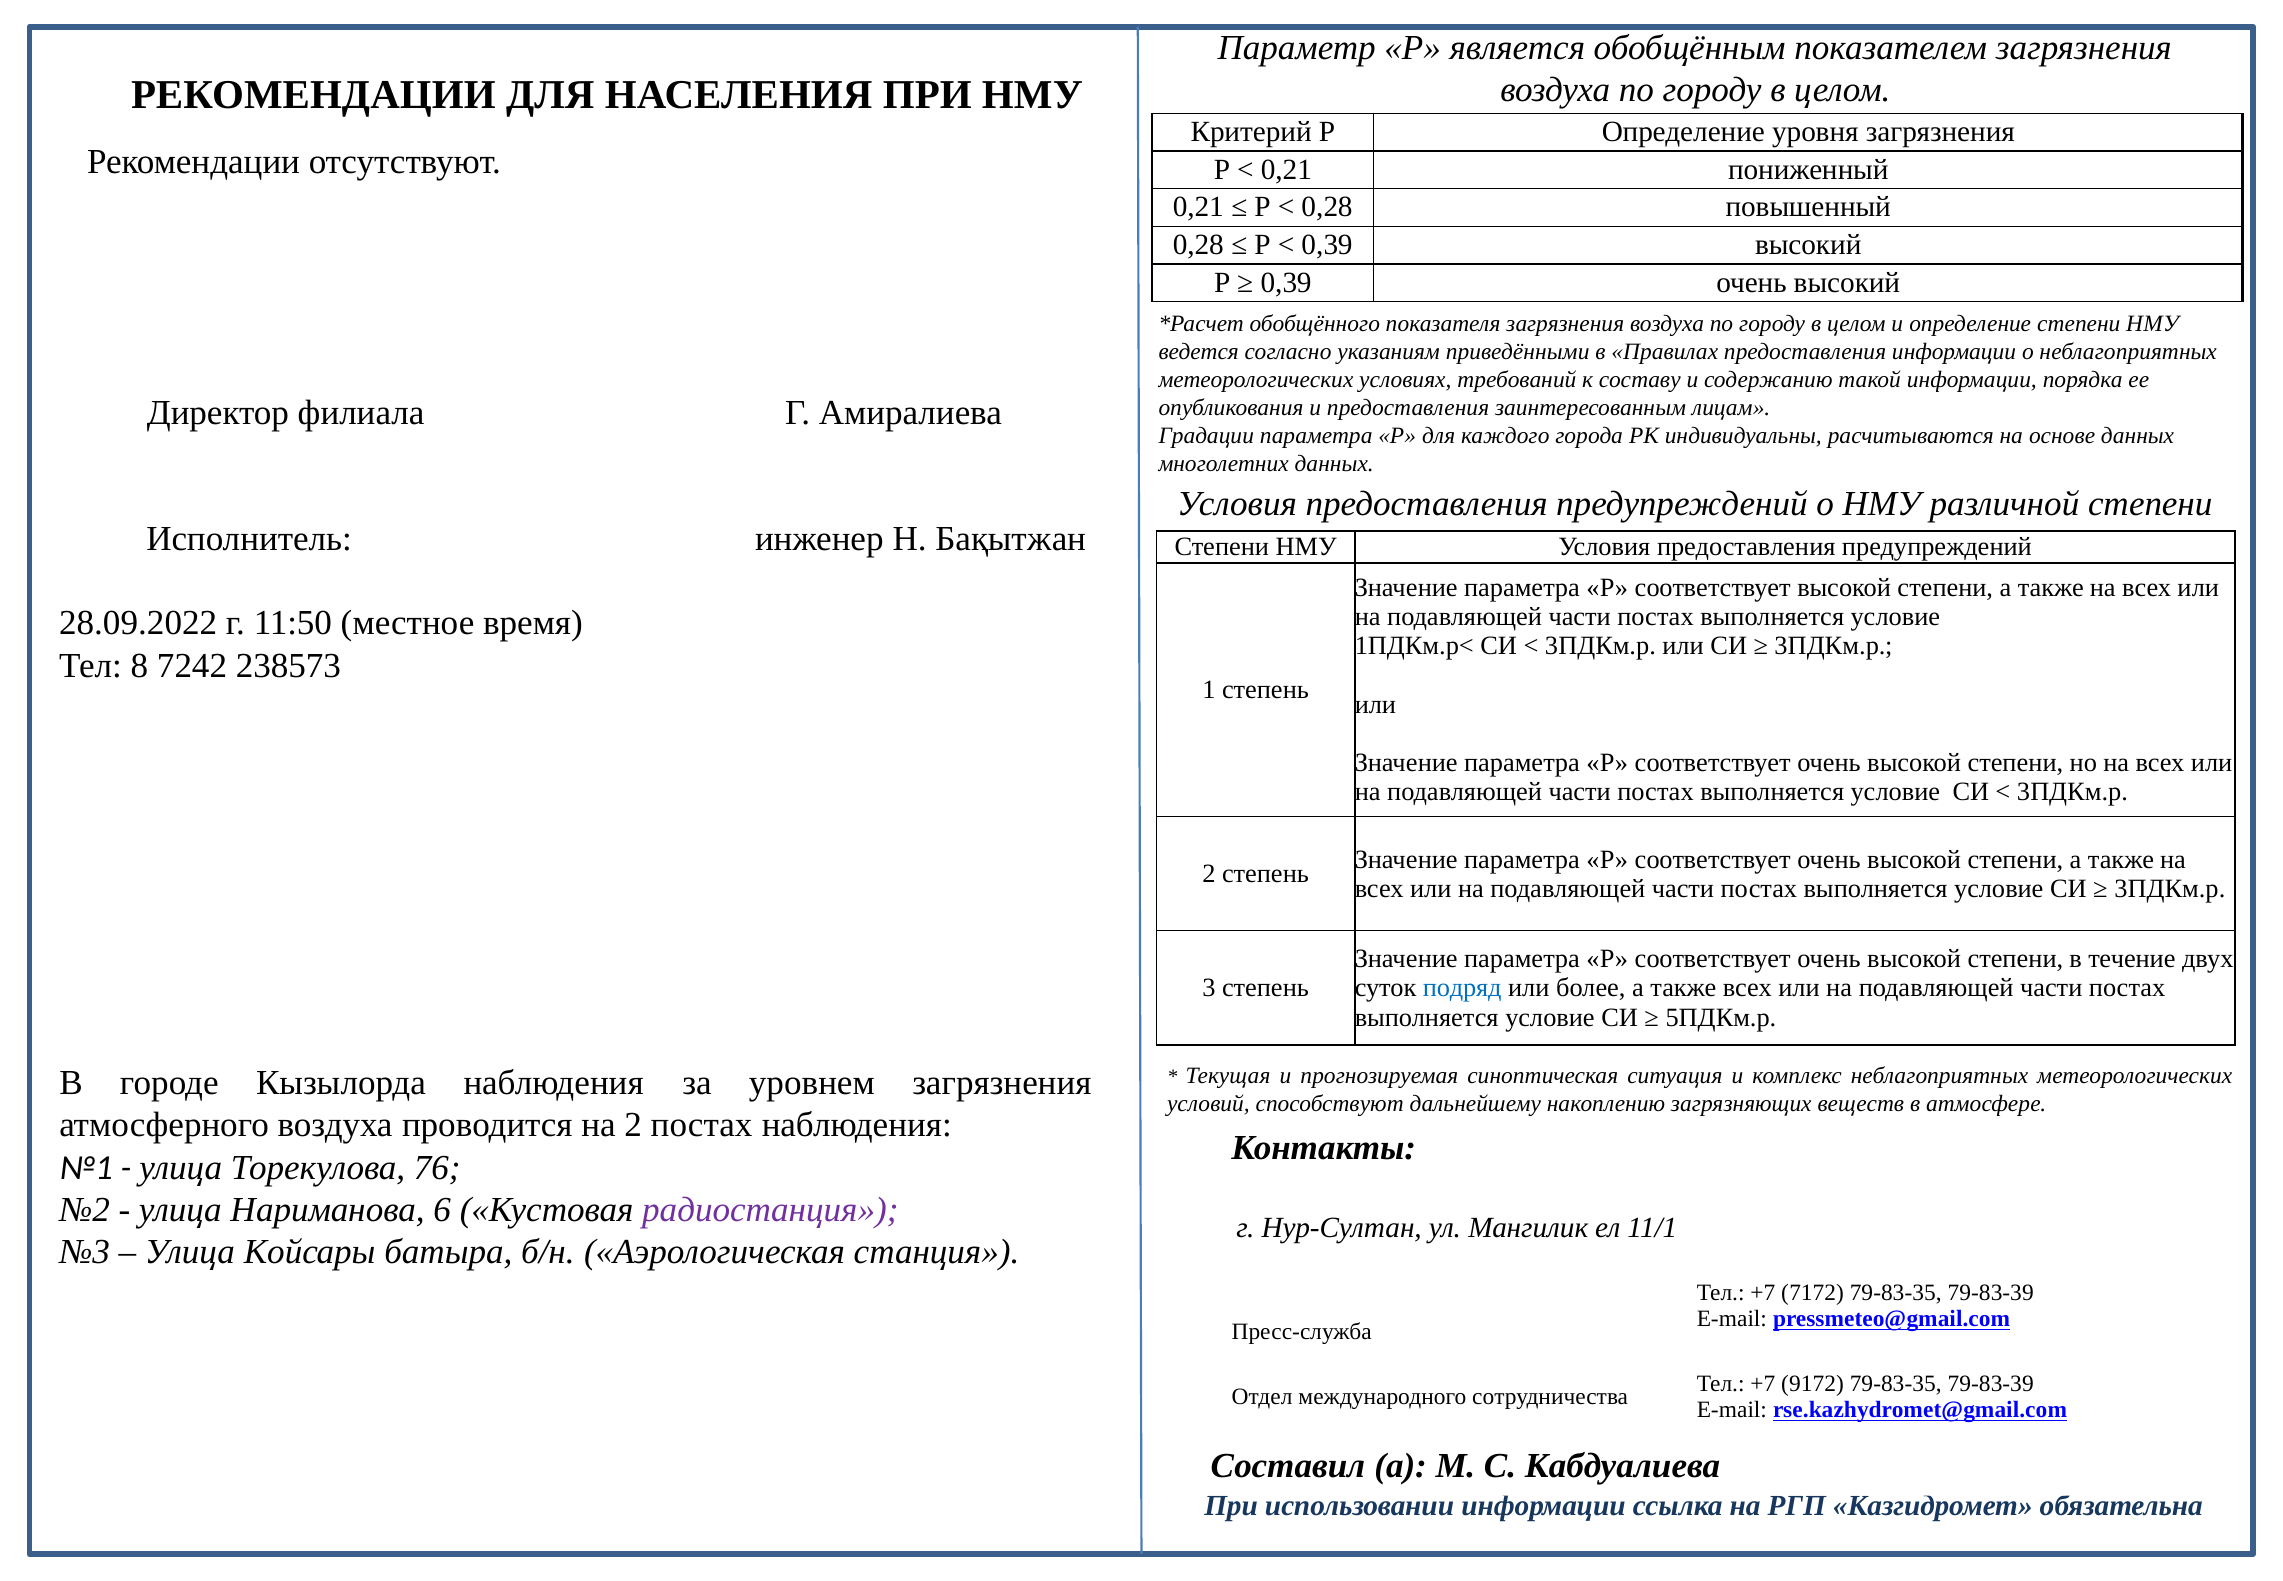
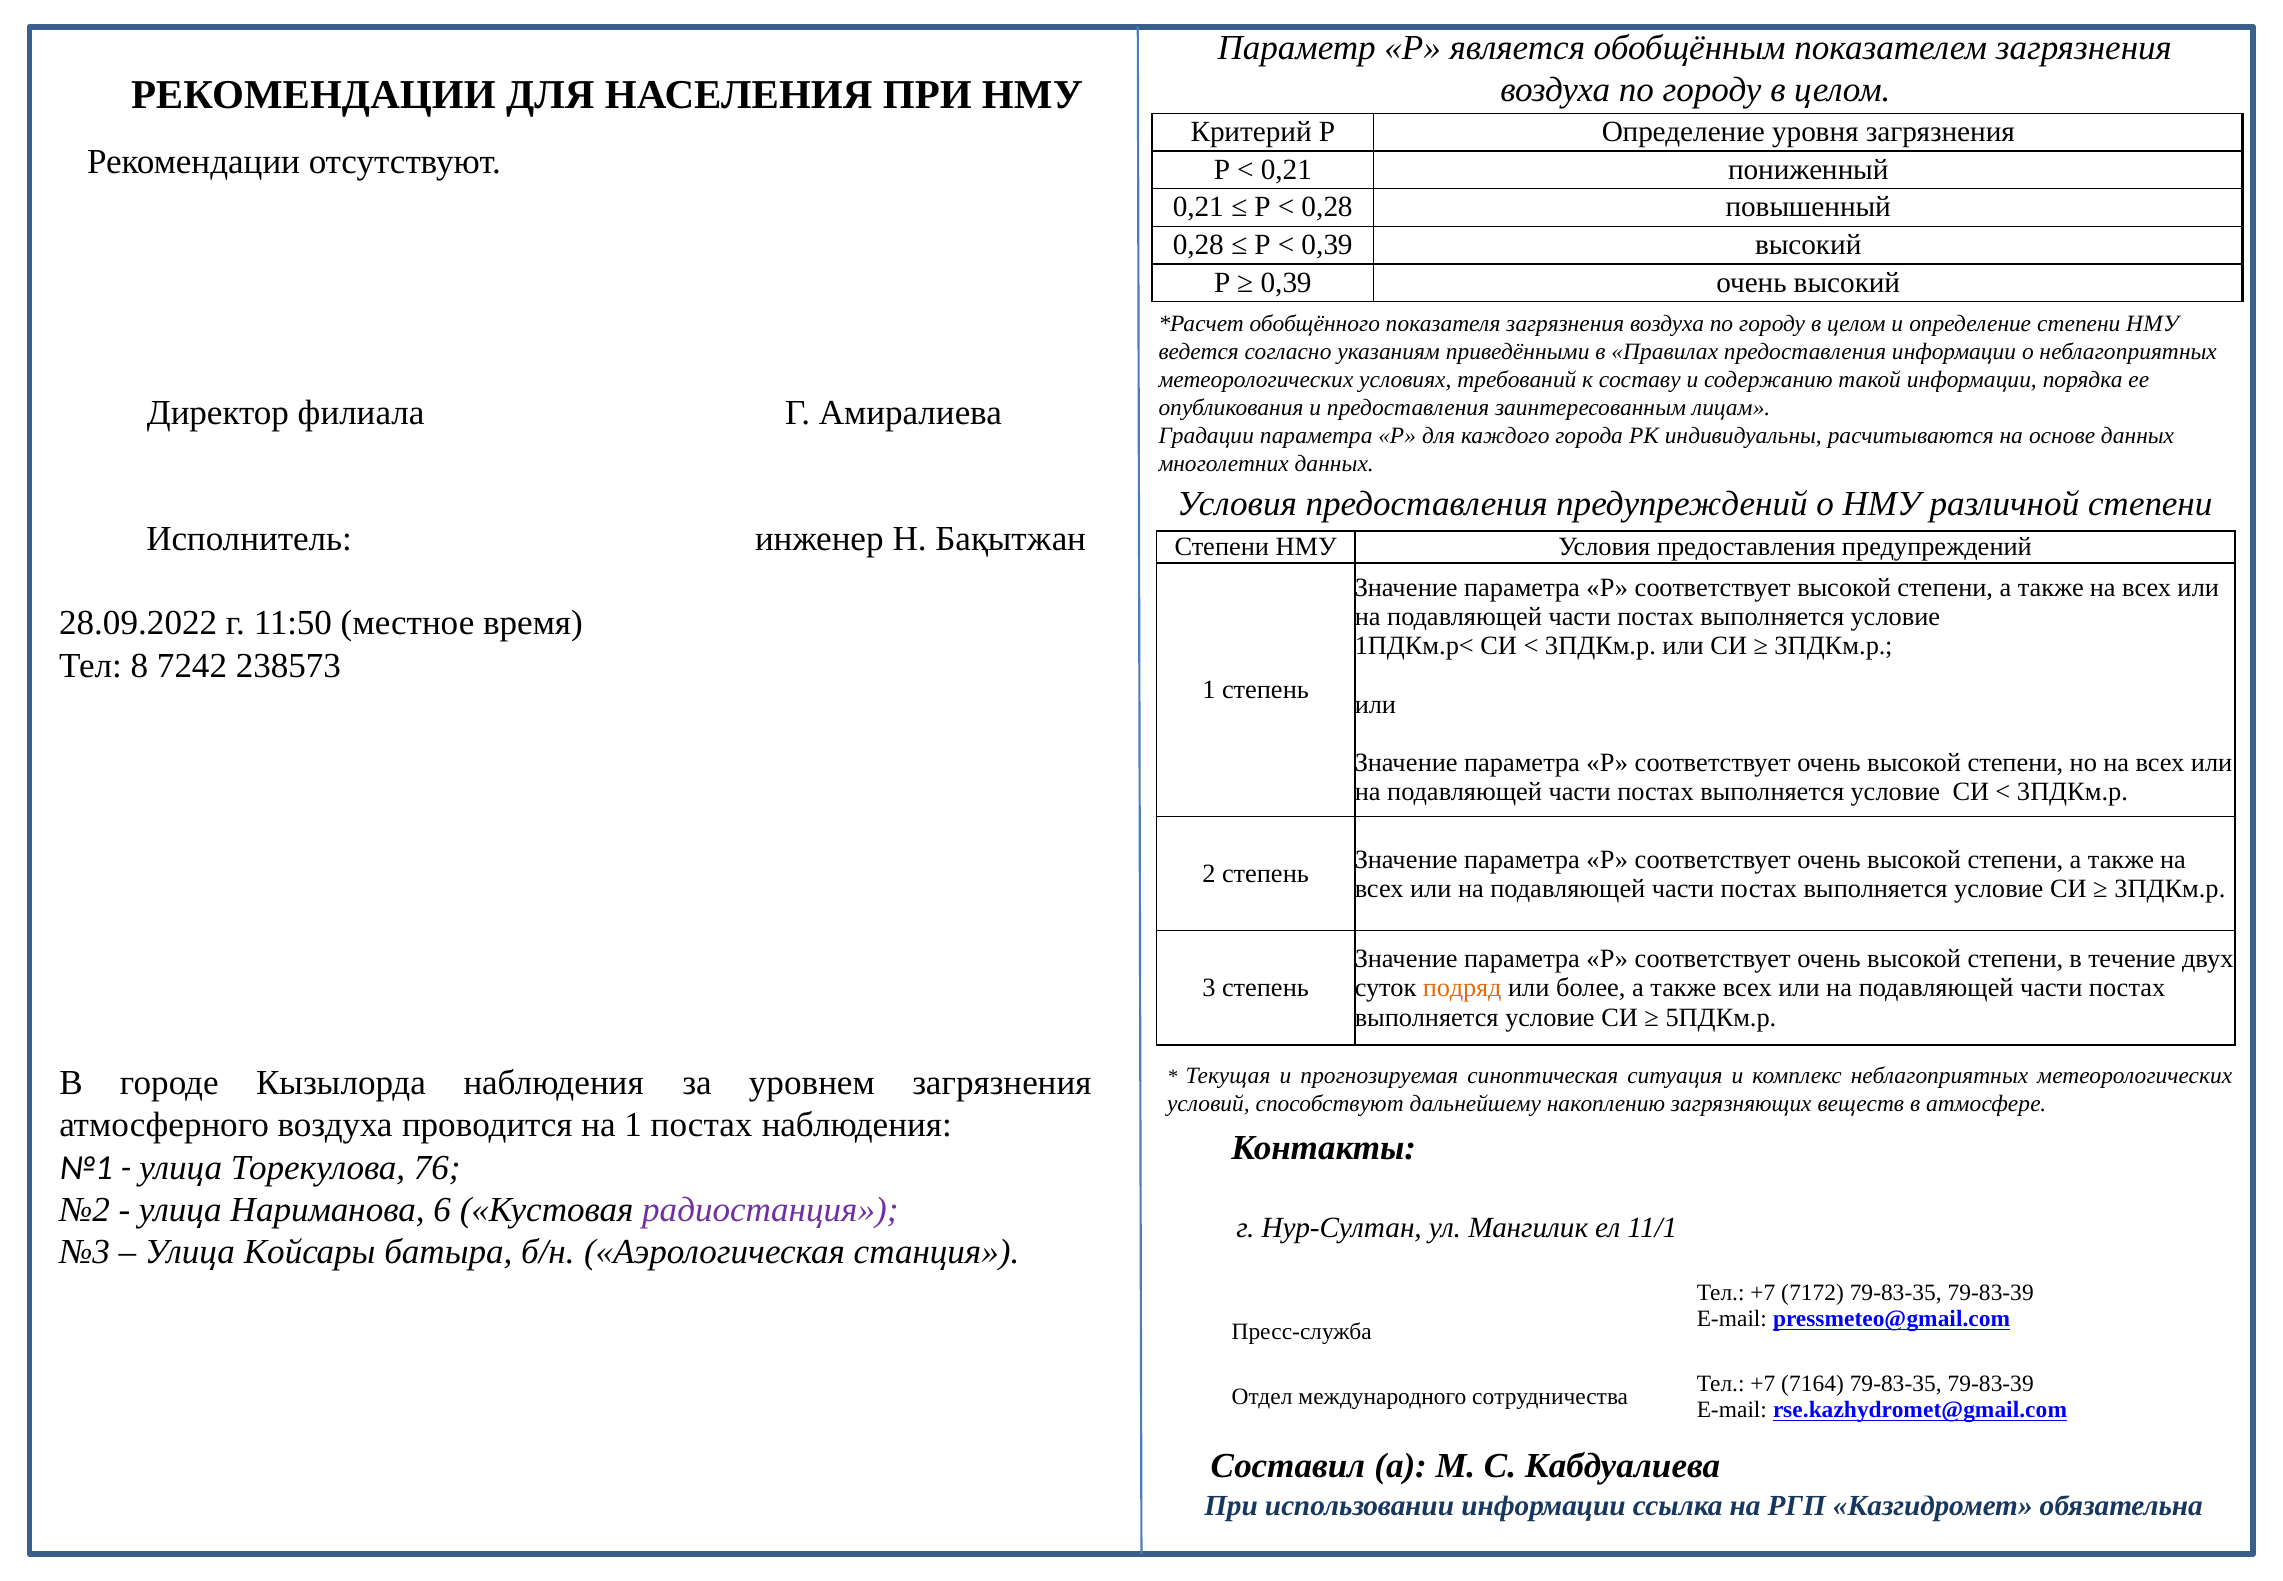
подряд colour: blue -> orange
на 2: 2 -> 1
9172: 9172 -> 7164
